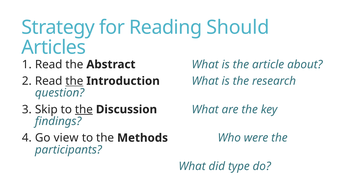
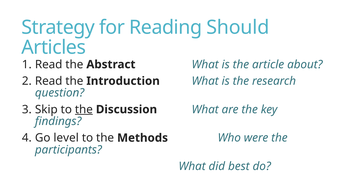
the at (74, 81) underline: present -> none
view: view -> level
type: type -> best
